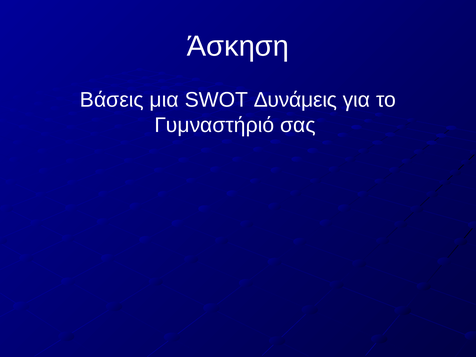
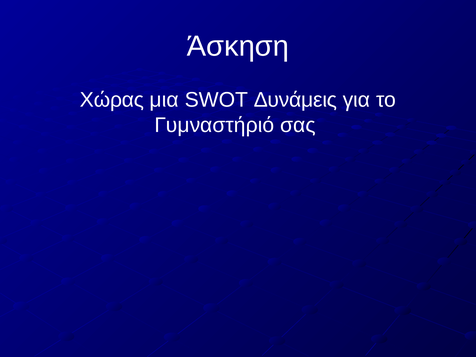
Βάσεις: Βάσεις -> Χώρας
